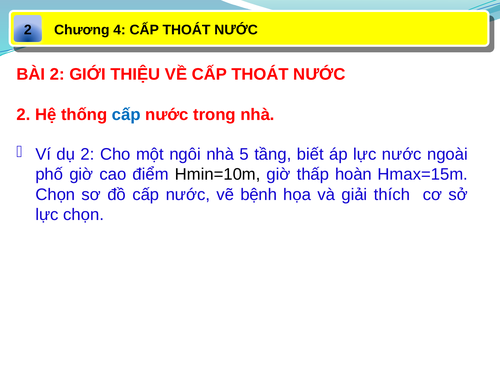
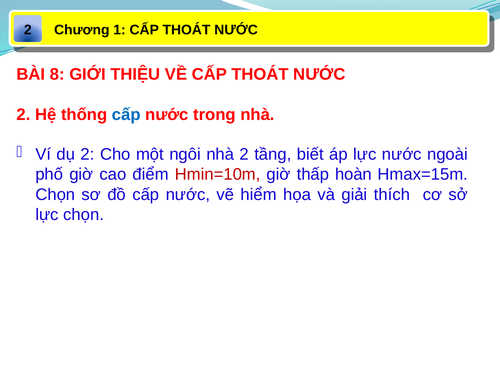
4: 4 -> 1
BÀI 2: 2 -> 8
nhà 5: 5 -> 2
Hmin=10m colour: black -> red
bệnh: bệnh -> hiểm
